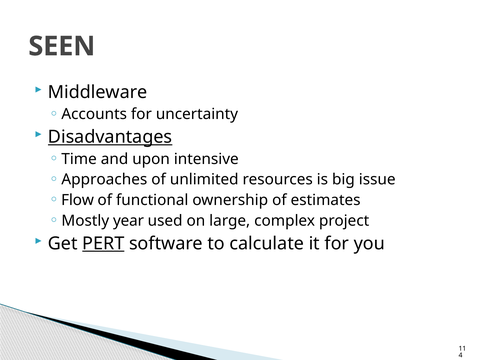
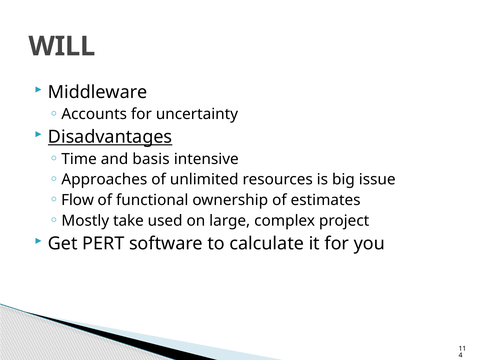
SEEN: SEEN -> WILL
upon: upon -> basis
year: year -> take
PERT underline: present -> none
